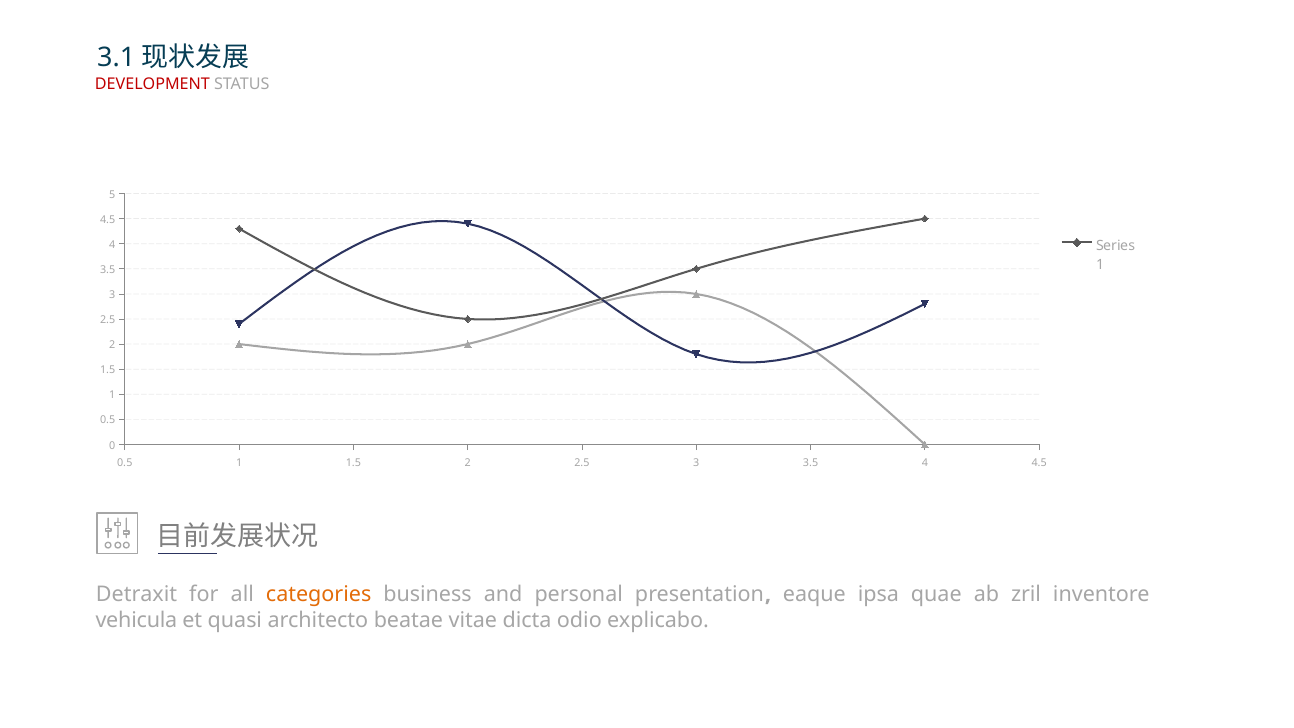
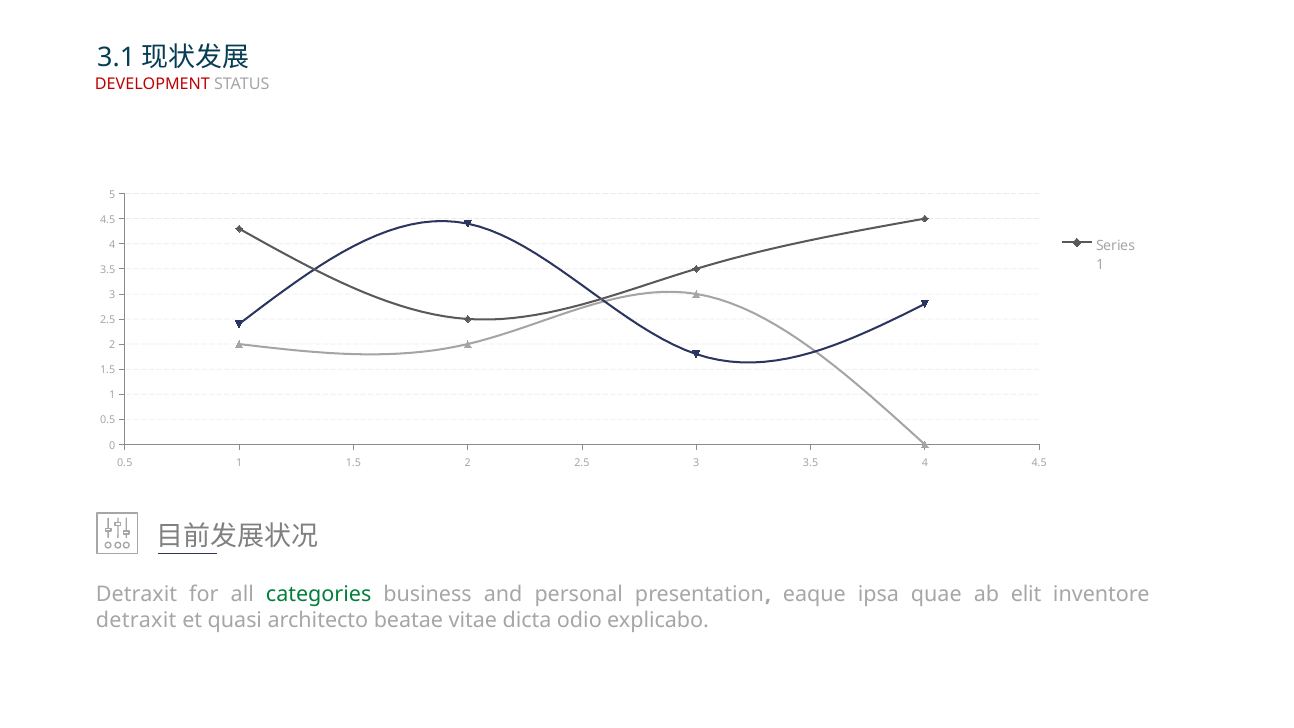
categories colour: orange -> green
zril: zril -> elit
vehicula at (136, 620): vehicula -> detraxit
